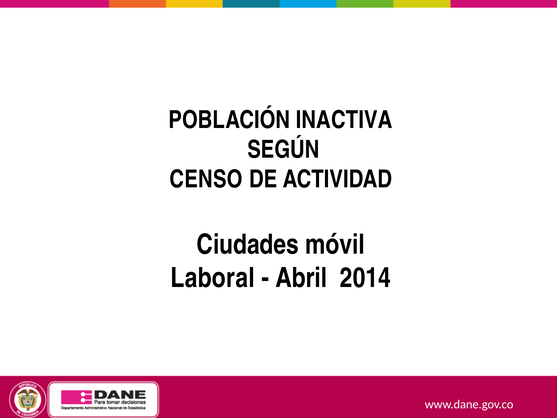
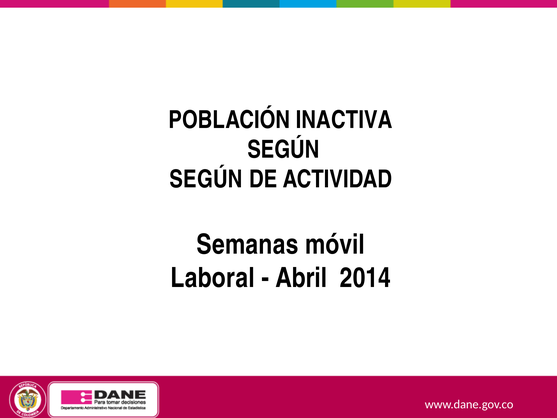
CENSO at (206, 179): CENSO -> SEGÚN
Ciudades: Ciudades -> Semanas
